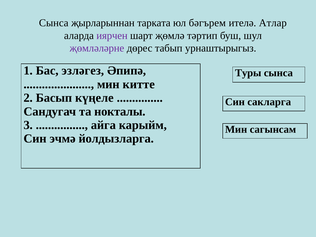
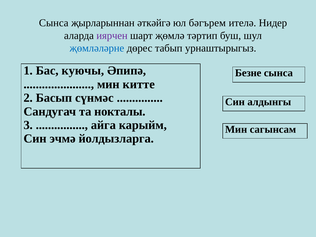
тарката: тарката -> әткәйгә
Атлар: Атлар -> Нидер
җөмләләрне colour: purple -> blue
эзләгез: эзләгез -> куючы
Туры: Туры -> Безне
күңеле: күңеле -> сүнмәс
сакларга: сакларга -> алдынгы
